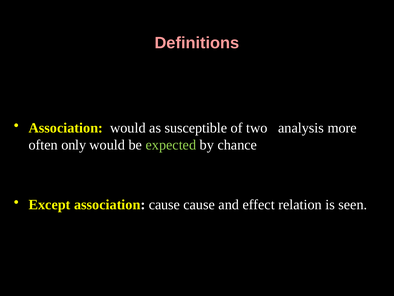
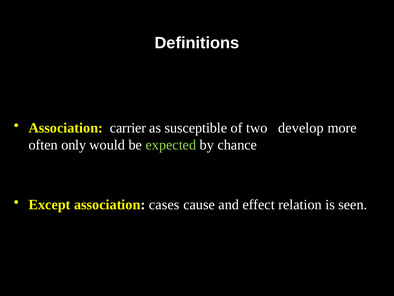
Definitions colour: pink -> white
Association would: would -> carrier
analysis: analysis -> develop
association cause: cause -> cases
